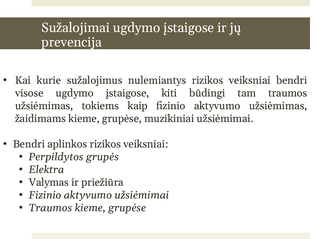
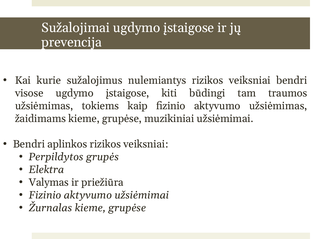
Traumos at (51, 208): Traumos -> Žurnalas
